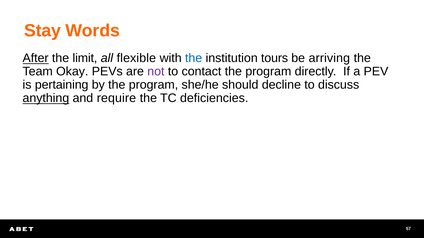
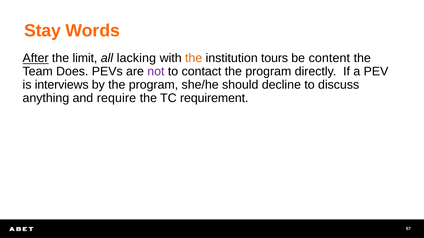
flexible: flexible -> lacking
the at (194, 58) colour: blue -> orange
arriving: arriving -> content
Okay: Okay -> Does
pertaining: pertaining -> interviews
anything underline: present -> none
deficiencies: deficiencies -> requirement
